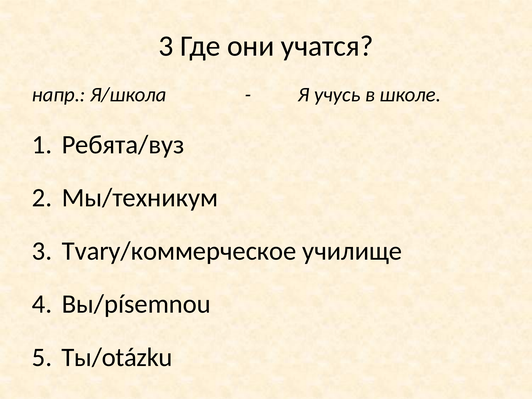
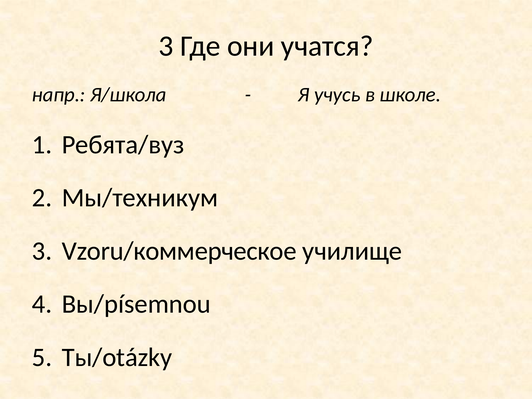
Tvary/коммерческое: Tvary/коммерческое -> Vzoru/коммерческое
Ты/otázku: Ты/otázku -> Ты/otázky
